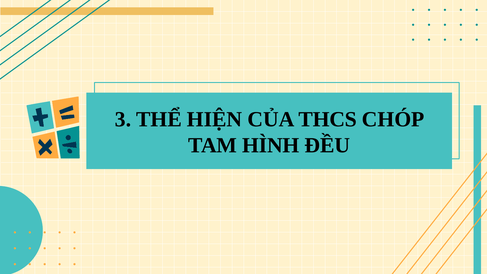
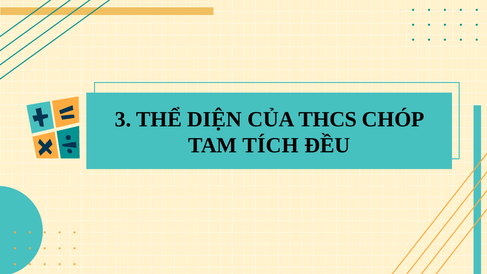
HIỆN: HIỆN -> DIỆN
HÌNH: HÌNH -> TÍCH
